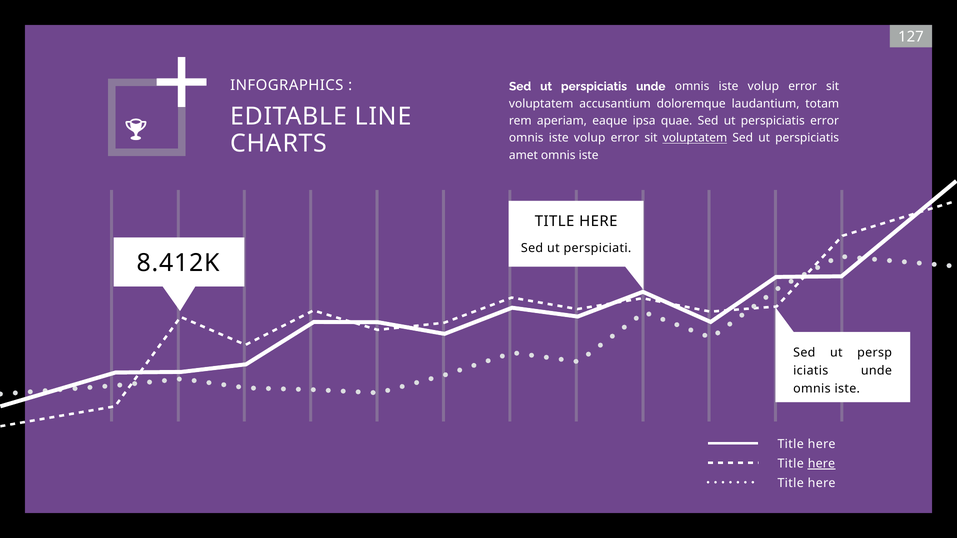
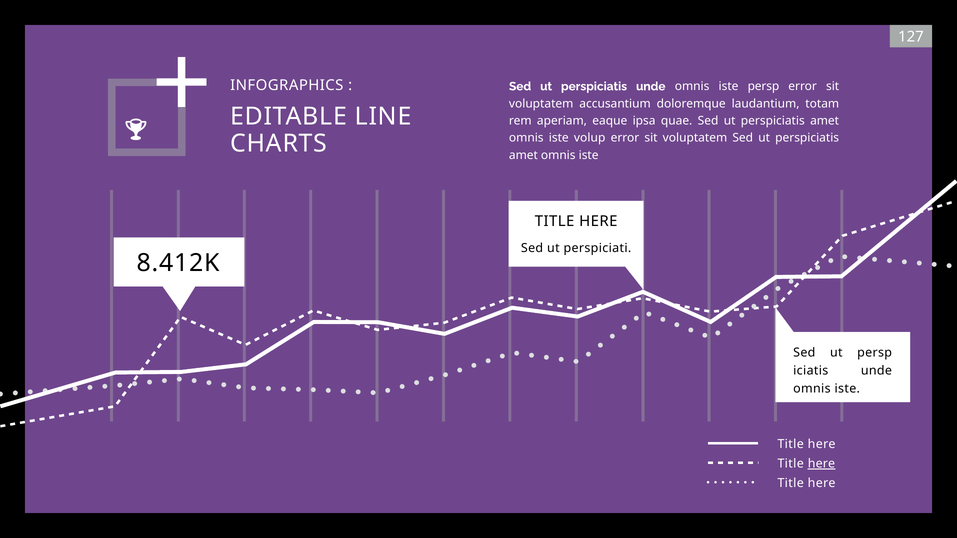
unde omnis iste volup: volup -> persp
error at (825, 121): error -> amet
voluptatem at (695, 138) underline: present -> none
